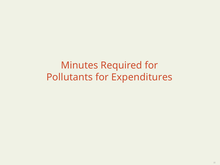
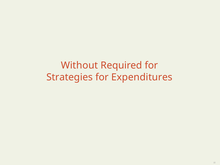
Minutes: Minutes -> Without
Pollutants: Pollutants -> Strategies
